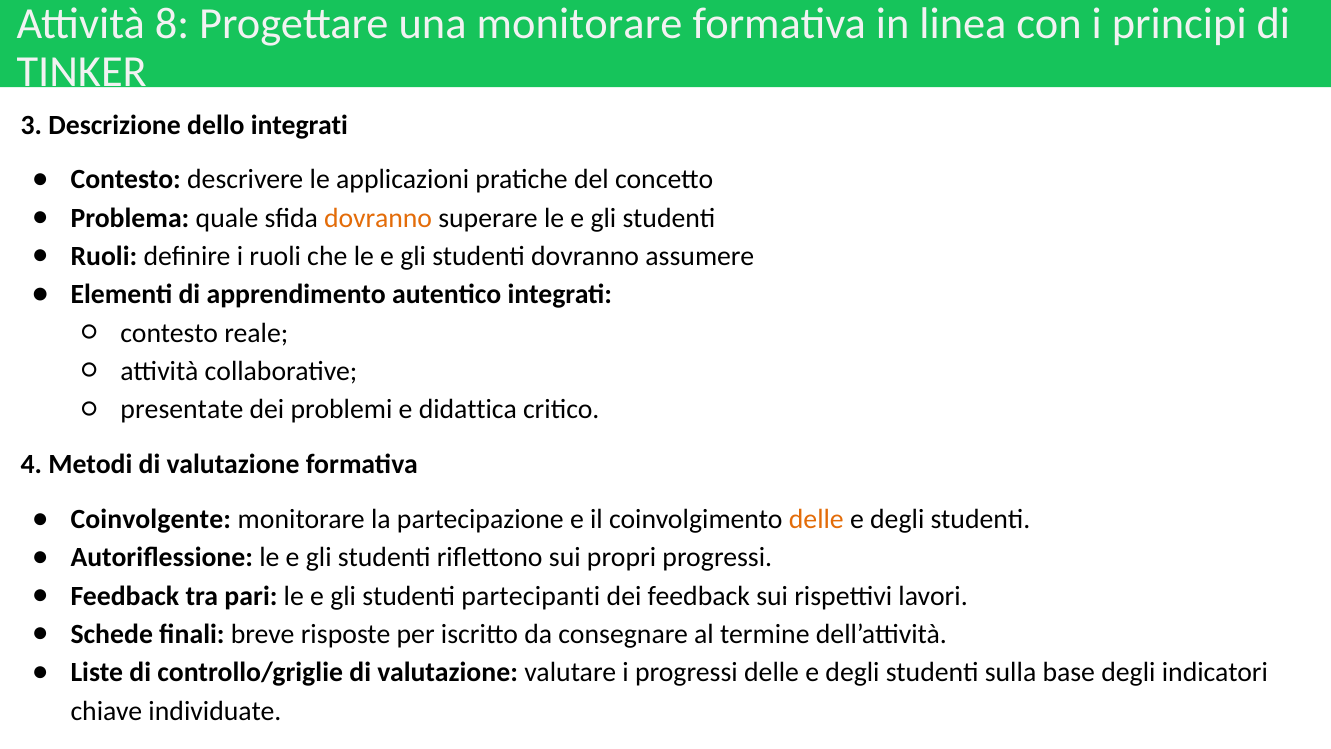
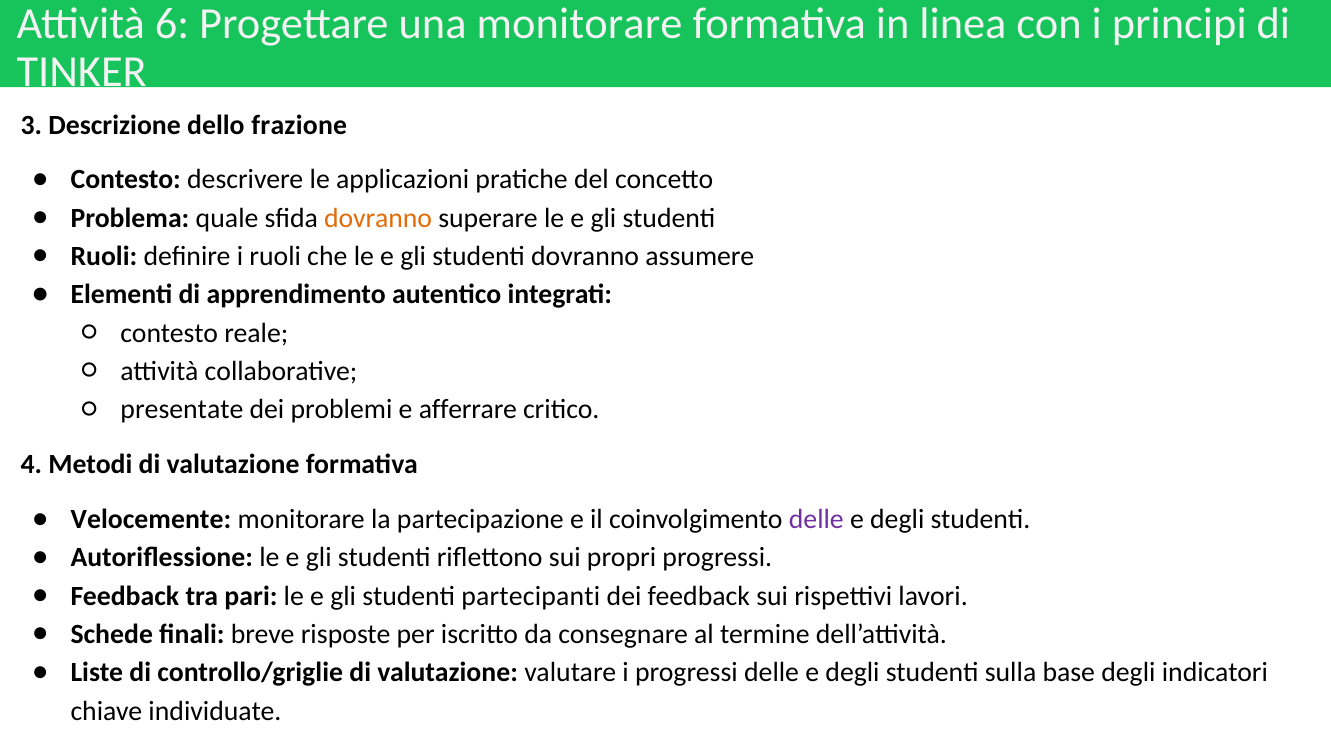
8: 8 -> 6
dello integrati: integrati -> frazione
didattica: didattica -> afferrare
Coinvolgente: Coinvolgente -> Velocemente
delle at (816, 519) colour: orange -> purple
